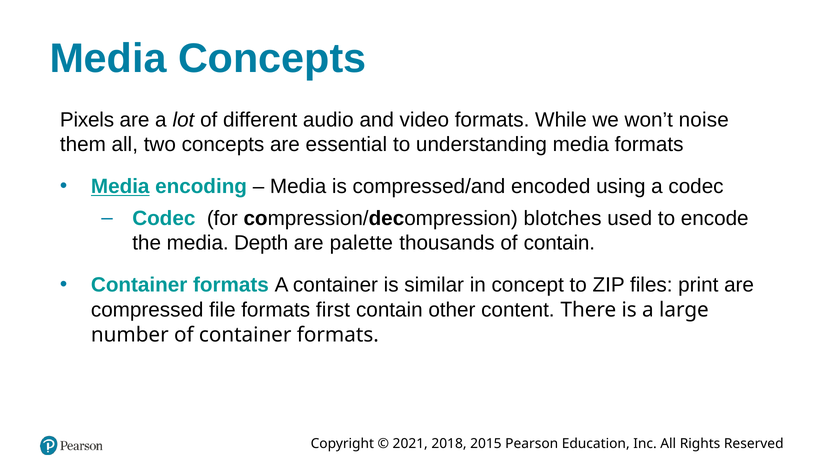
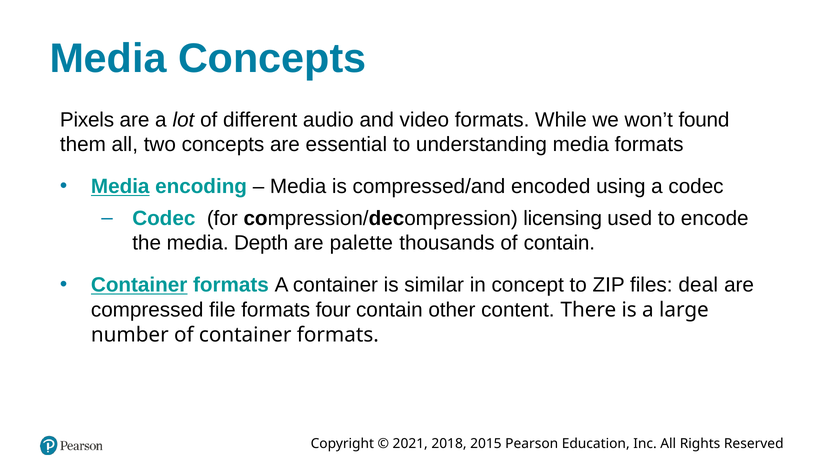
noise: noise -> found
blotches: blotches -> licensing
Container at (139, 285) underline: none -> present
print: print -> deal
first: first -> four
